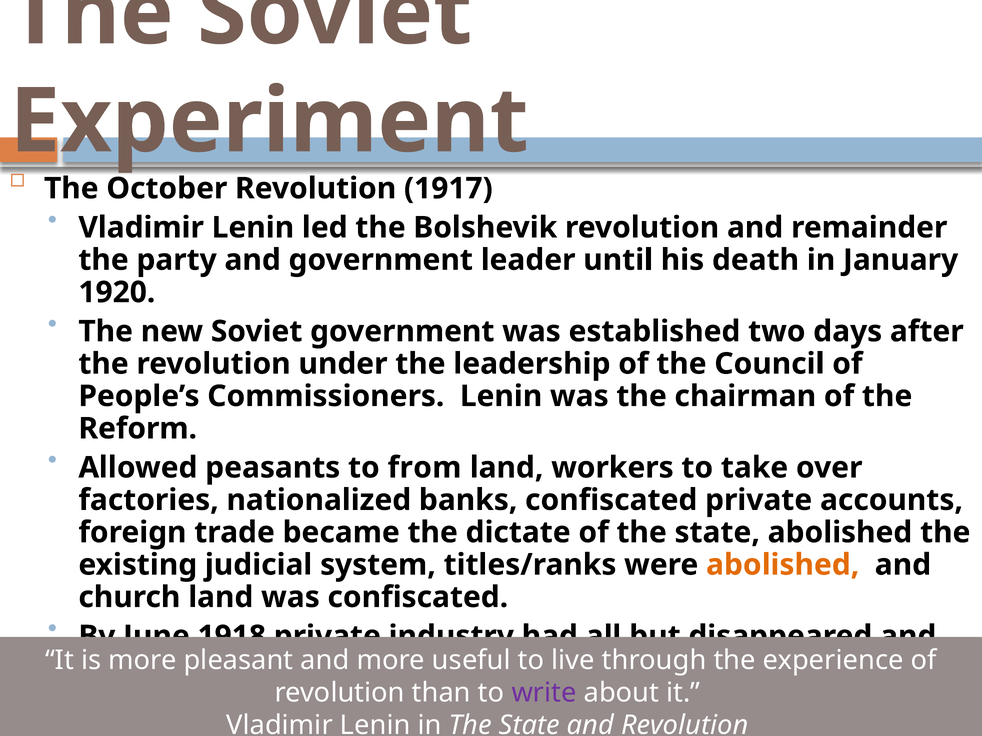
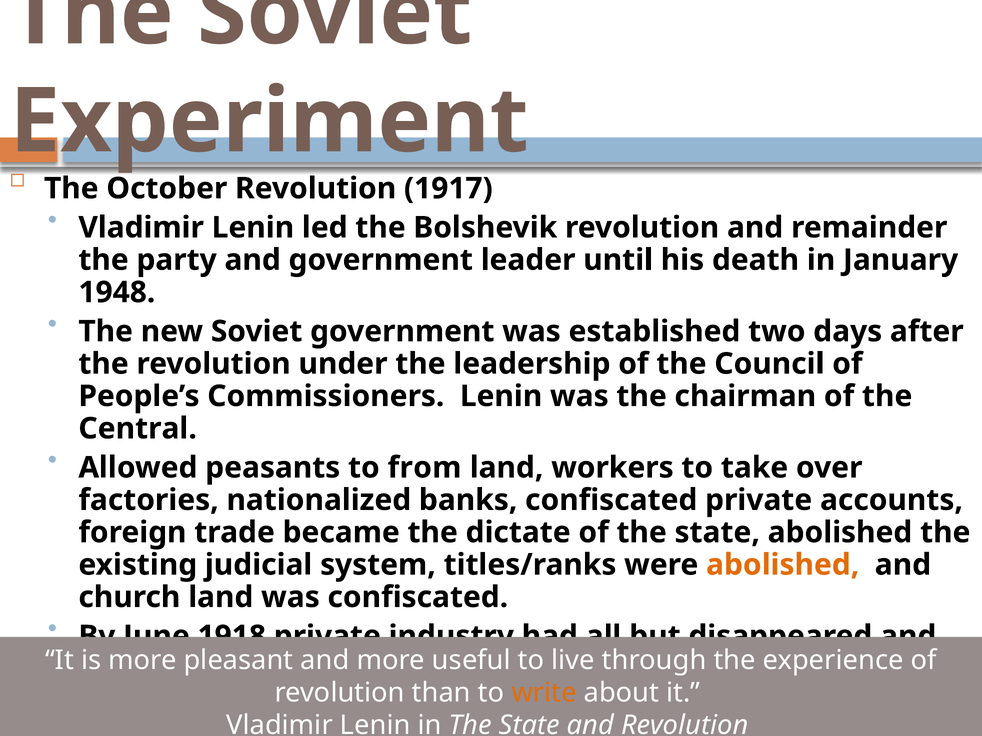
1920: 1920 -> 1948
Reform: Reform -> Central
write colour: purple -> orange
